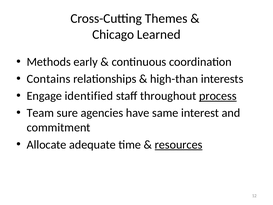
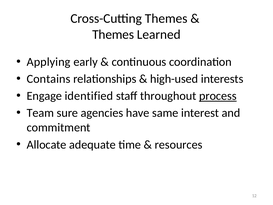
Chicago at (113, 34): Chicago -> Themes
Methods: Methods -> Applying
high-than: high-than -> high-used
resources underline: present -> none
